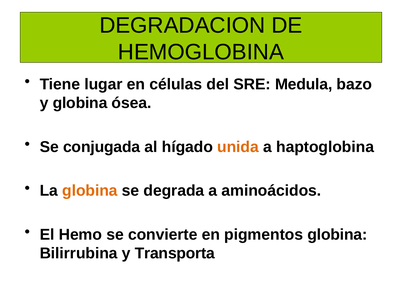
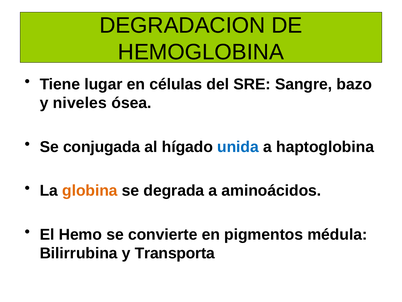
Medula: Medula -> Sangre
y globina: globina -> niveles
unida colour: orange -> blue
pigmentos globina: globina -> médula
